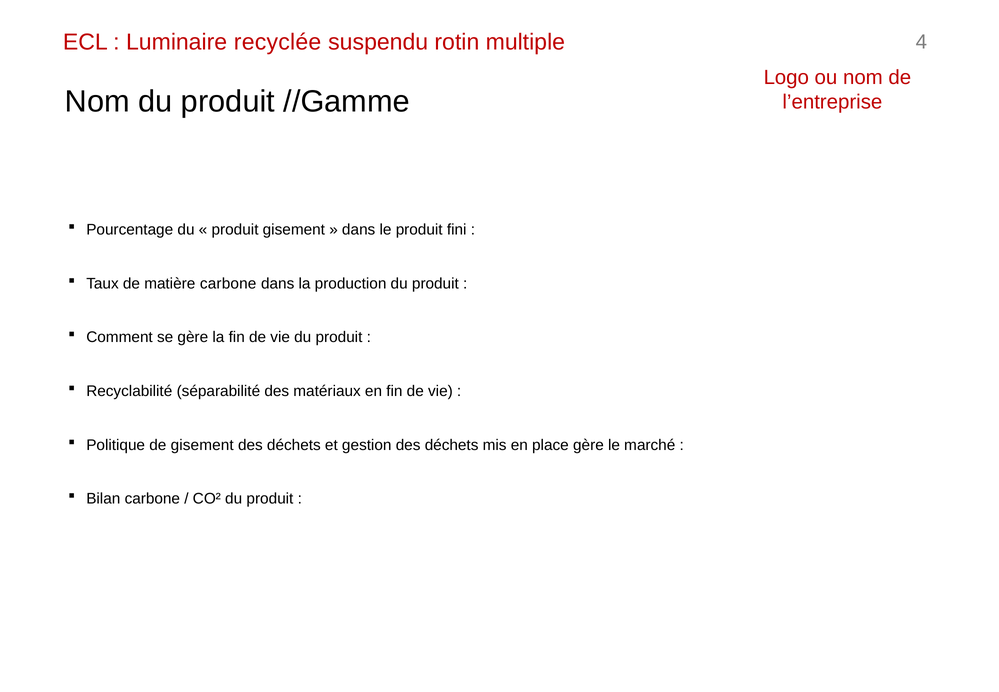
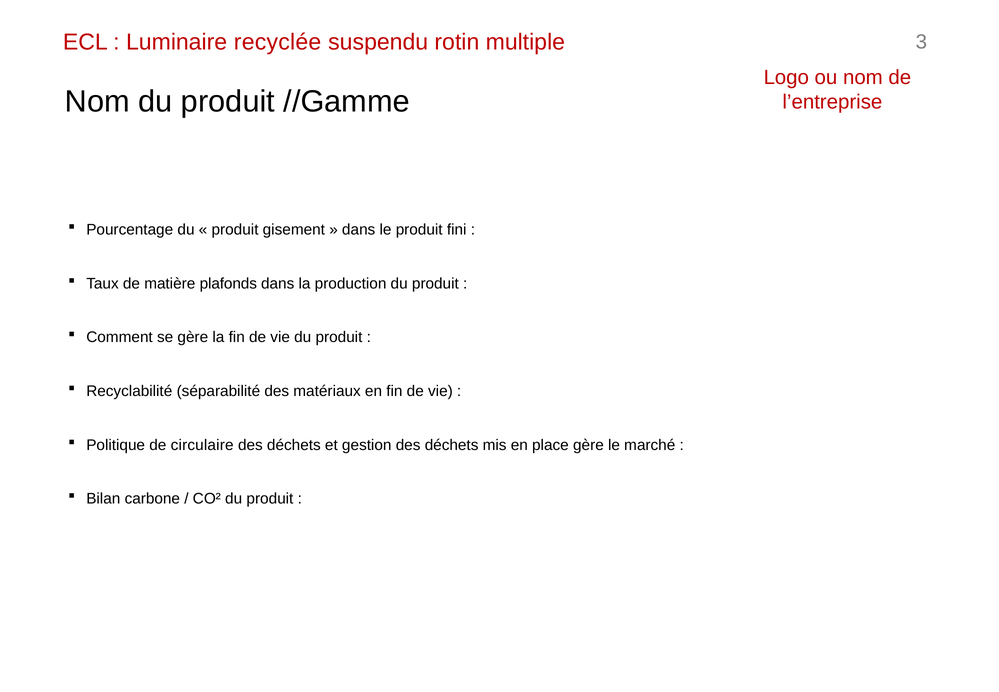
4: 4 -> 3
matière carbone: carbone -> plafonds
de gisement: gisement -> circulaire
